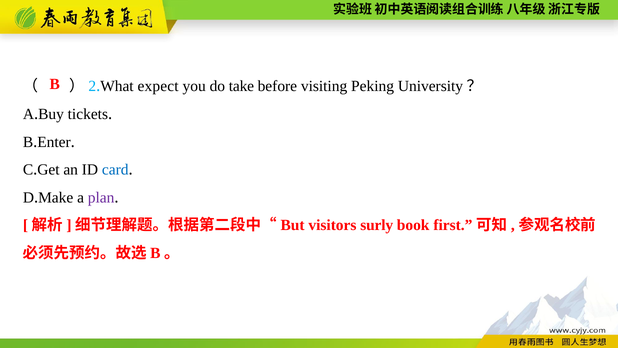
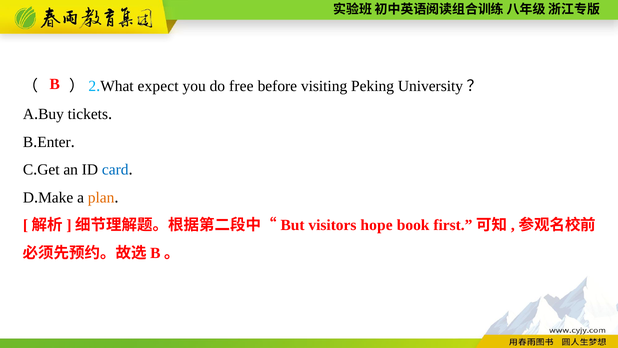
take: take -> free
plan colour: purple -> orange
surly: surly -> hope
